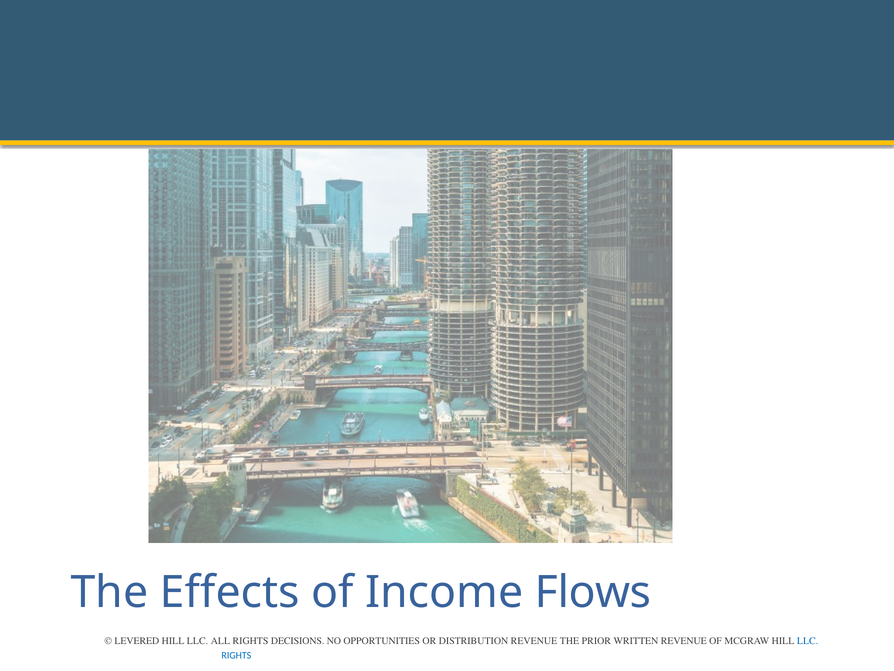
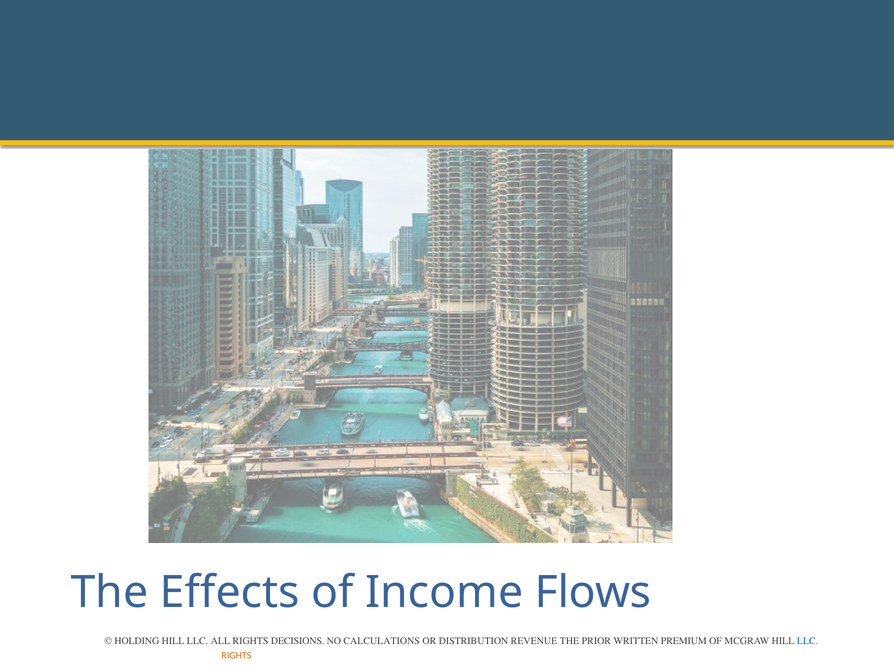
LEVERED: LEVERED -> HOLDING
OPPORTUNITIES: OPPORTUNITIES -> CALCULATIONS
WRITTEN REVENUE: REVENUE -> PREMIUM
RIGHTS at (236, 655) colour: blue -> orange
